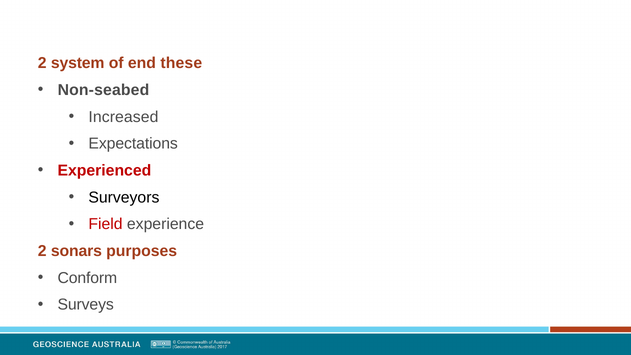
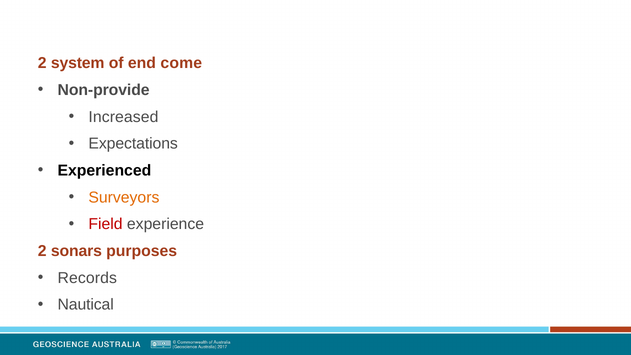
these: these -> come
Non-seabed: Non-seabed -> Non-provide
Experienced colour: red -> black
Surveyors colour: black -> orange
Conform: Conform -> Records
Surveys: Surveys -> Nautical
